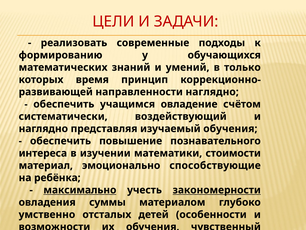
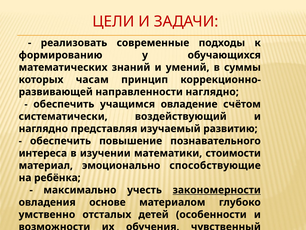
только: только -> суммы
время: время -> часам
изучаемый обучения: обучения -> развитию
максимально underline: present -> none
суммы: суммы -> основе
